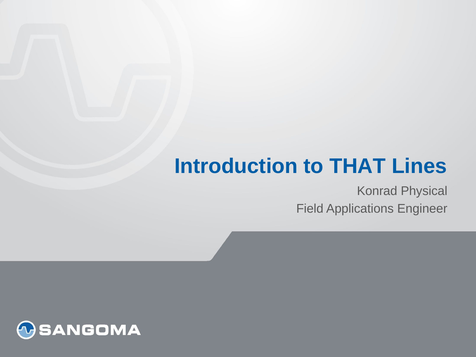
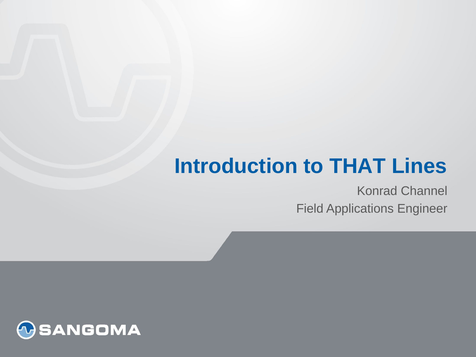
Physical: Physical -> Channel
